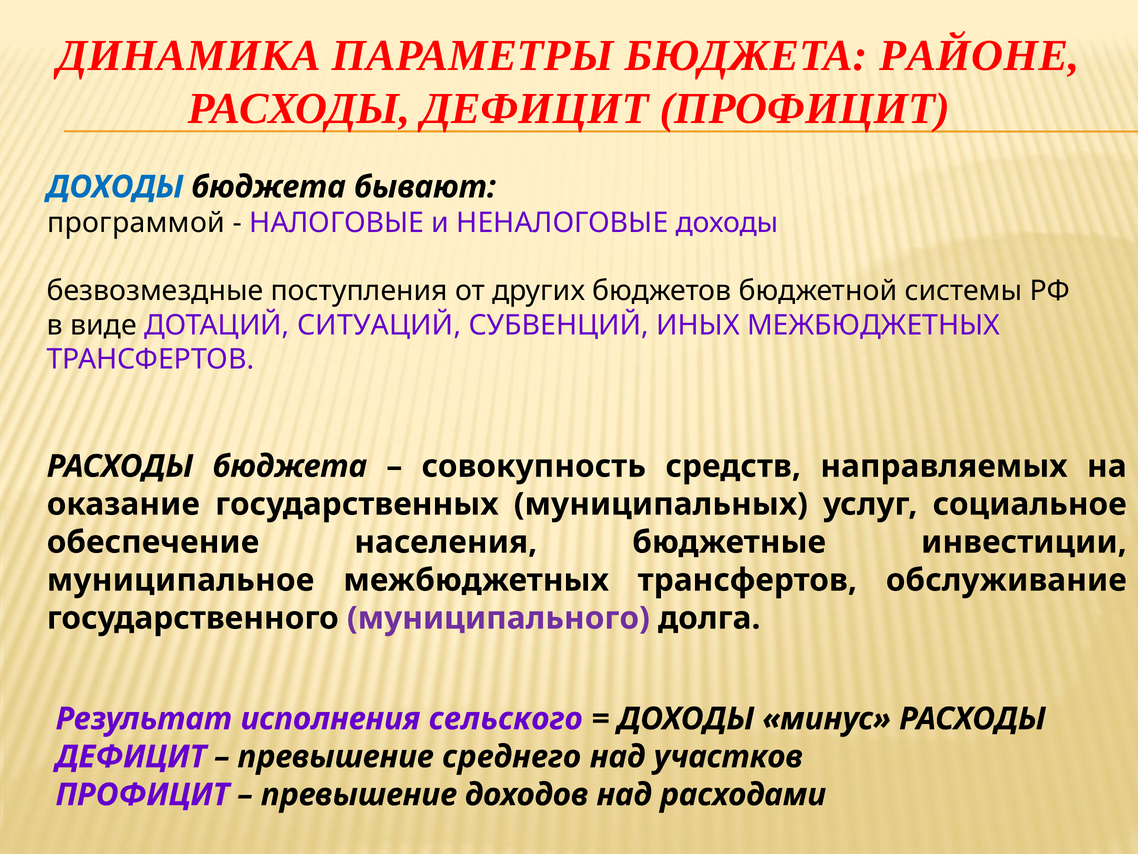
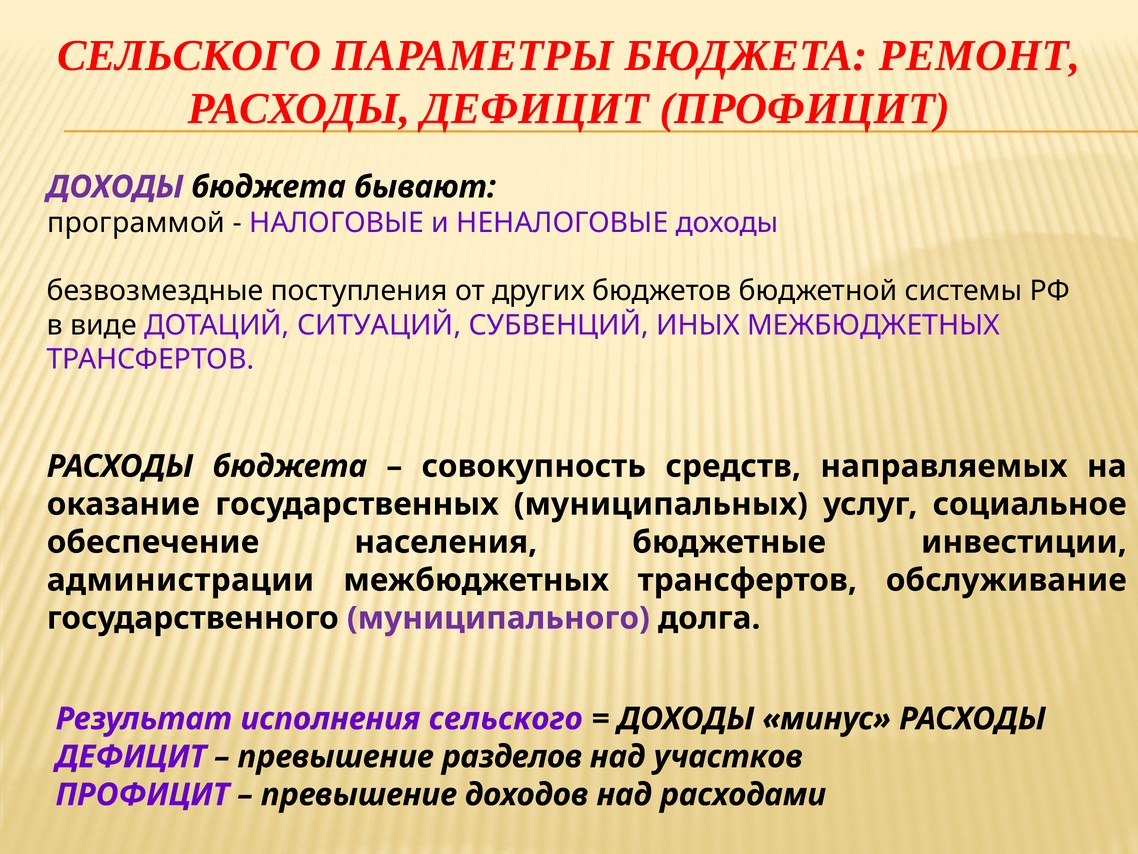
ДИНАМИКА at (189, 56): ДИНАМИКА -> СЕЛЬСКОГО
РАЙОНЕ: РАЙОНЕ -> РЕМОНТ
ДОХОДЫ at (115, 187) colour: blue -> purple
муниципальное: муниципальное -> администрации
среднего: среднего -> разделов
